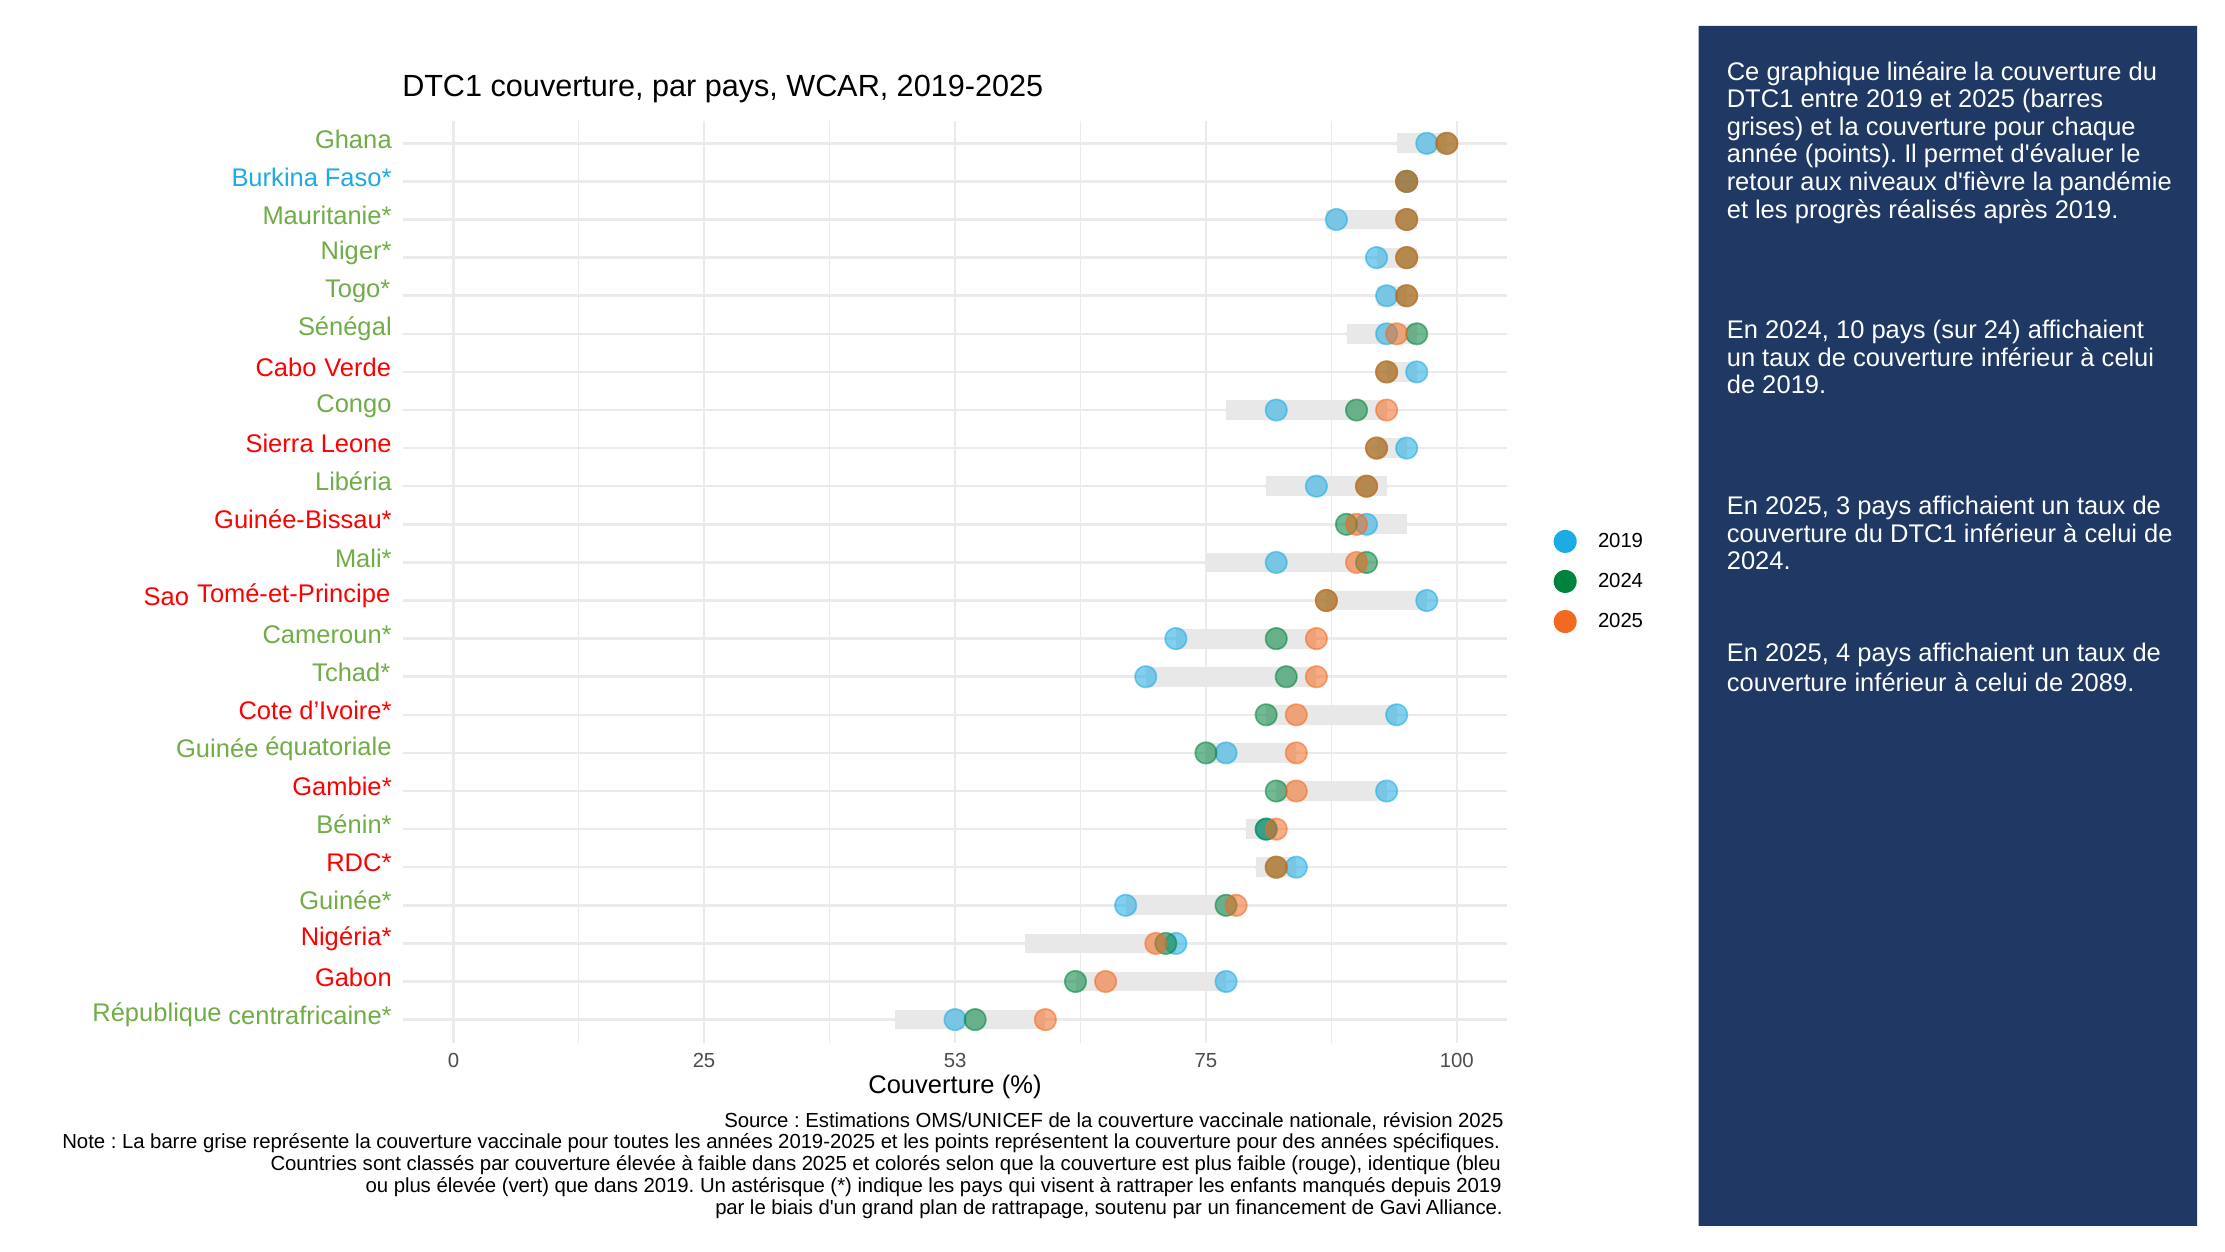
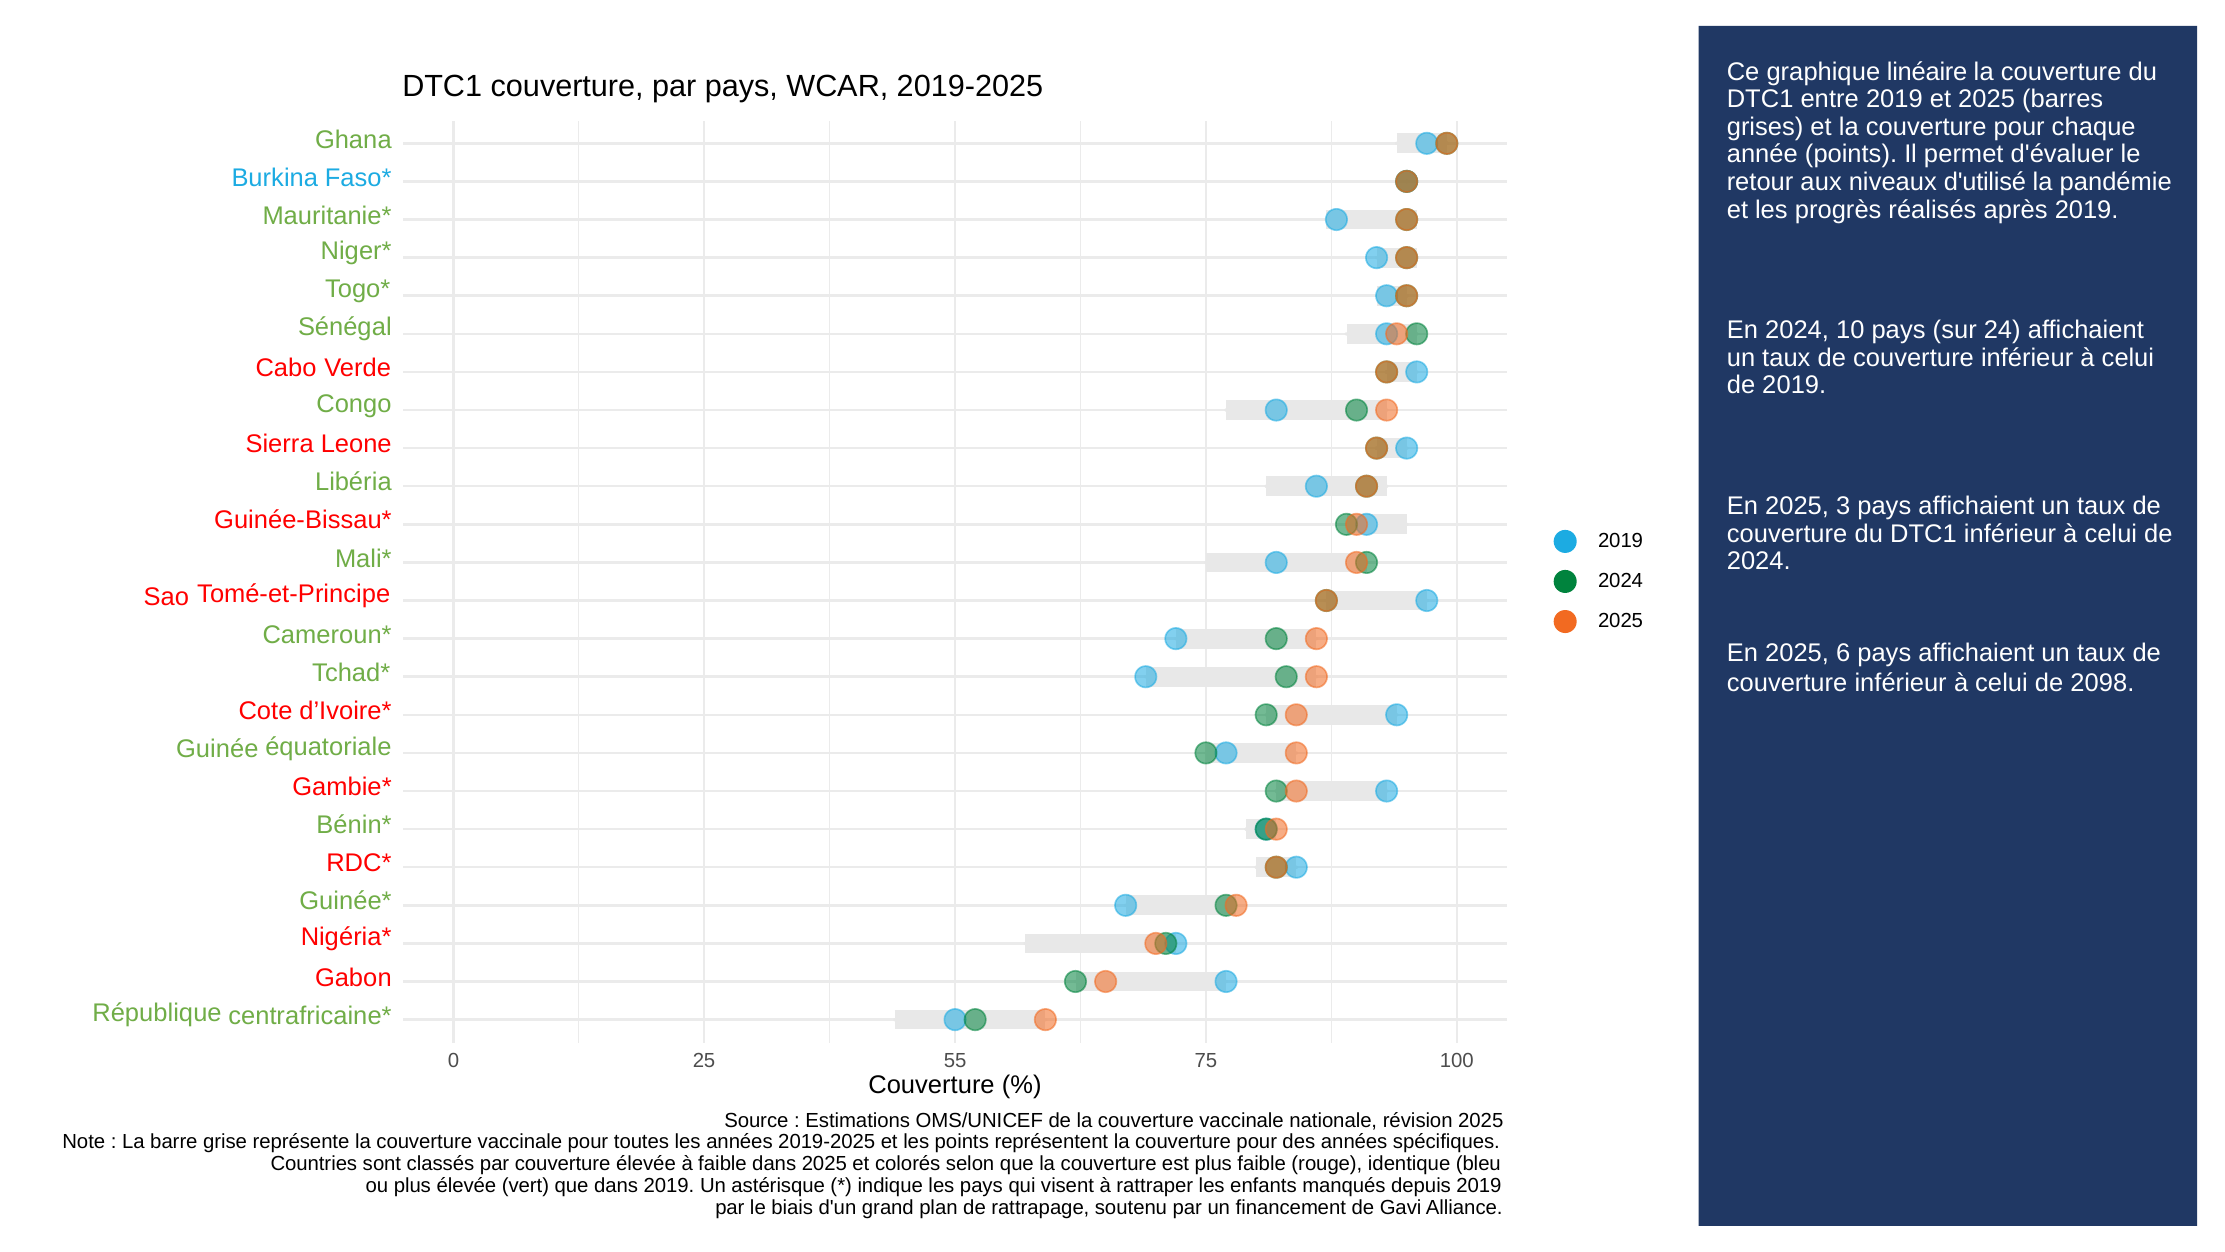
d'fièvre: d'fièvre -> d'utilisé
4: 4 -> 6
2089: 2089 -> 2098
53: 53 -> 55
